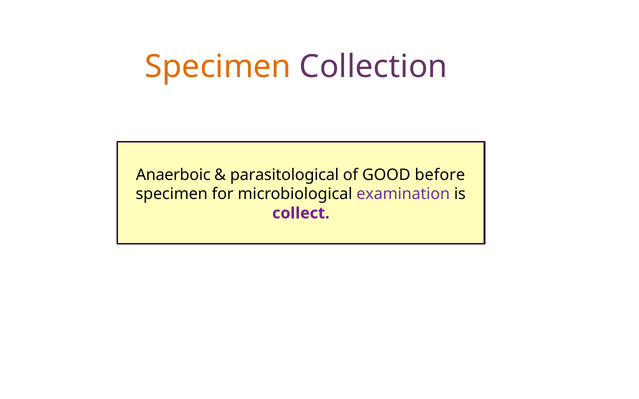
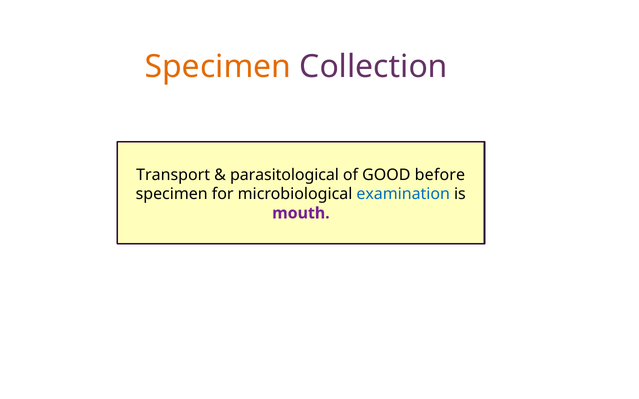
Anaerboic: Anaerboic -> Transport
examination colour: purple -> blue
collect: collect -> mouth
